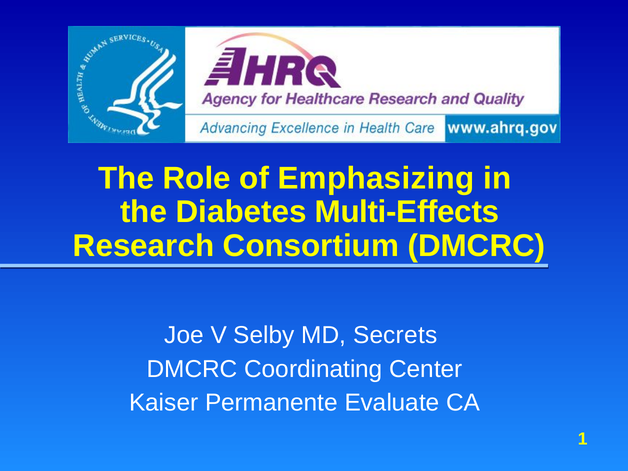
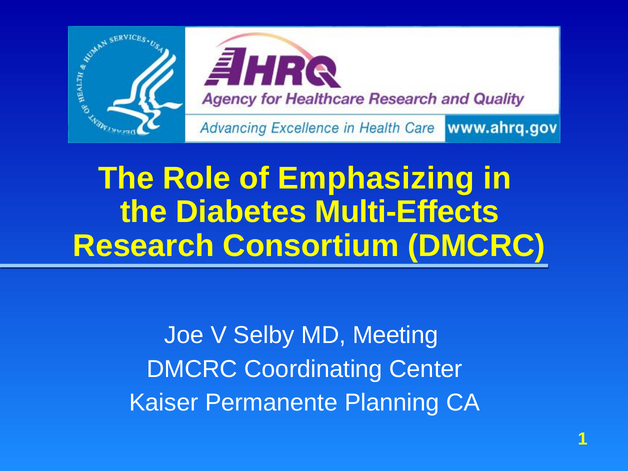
Secrets: Secrets -> Meeting
Evaluate: Evaluate -> Planning
